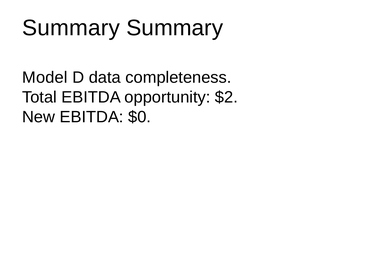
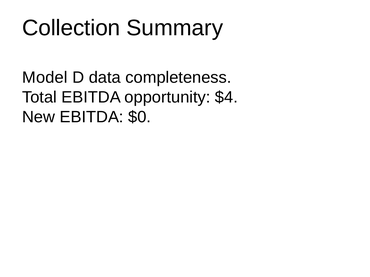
Summary at (71, 28): Summary -> Collection
$2: $2 -> $4
